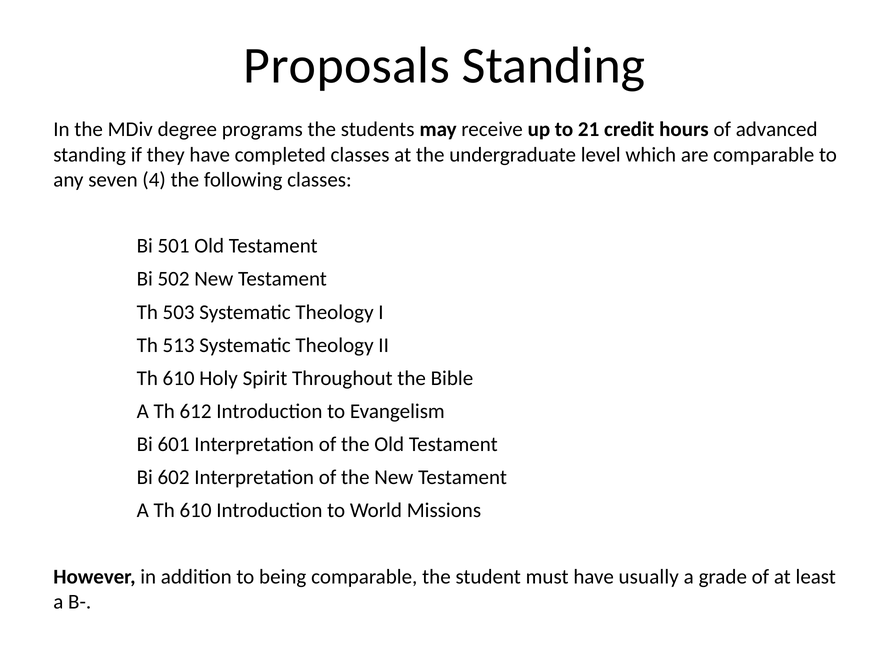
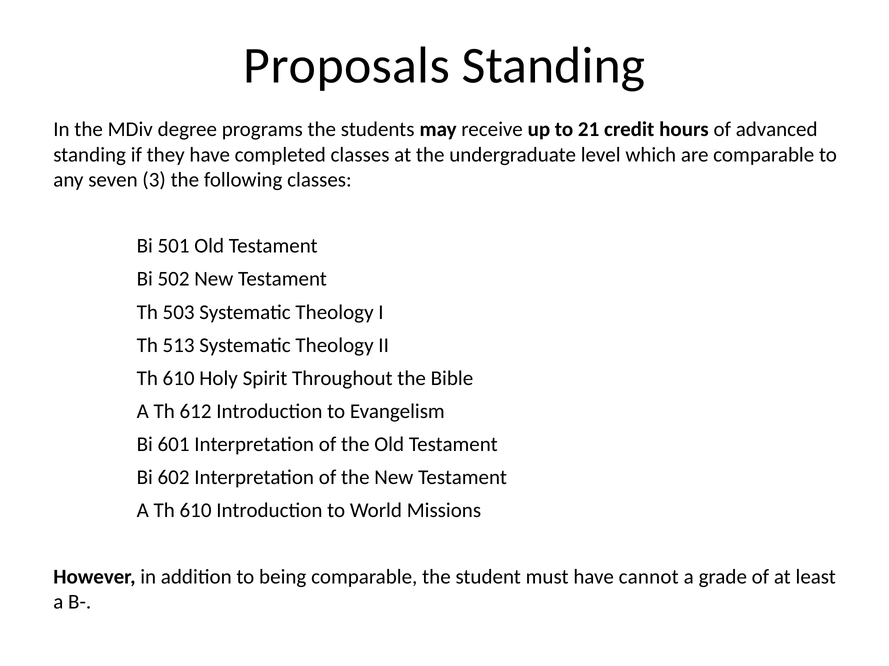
4: 4 -> 3
usually: usually -> cannot
